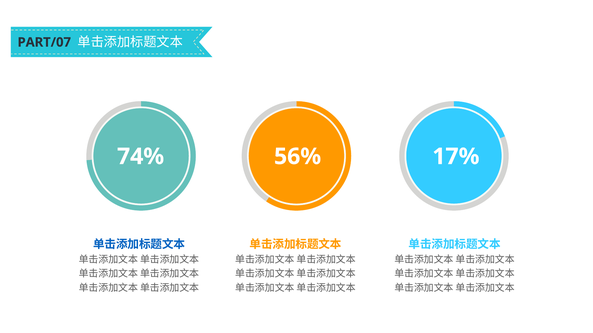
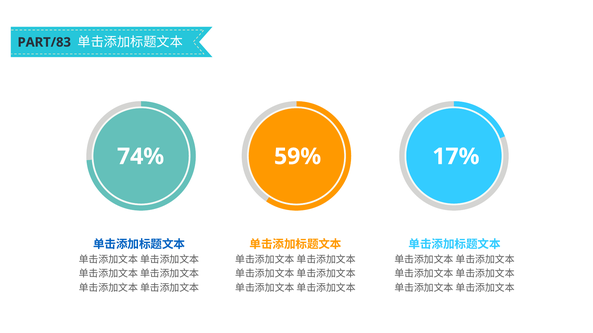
PART/07: PART/07 -> PART/83
56%: 56% -> 59%
